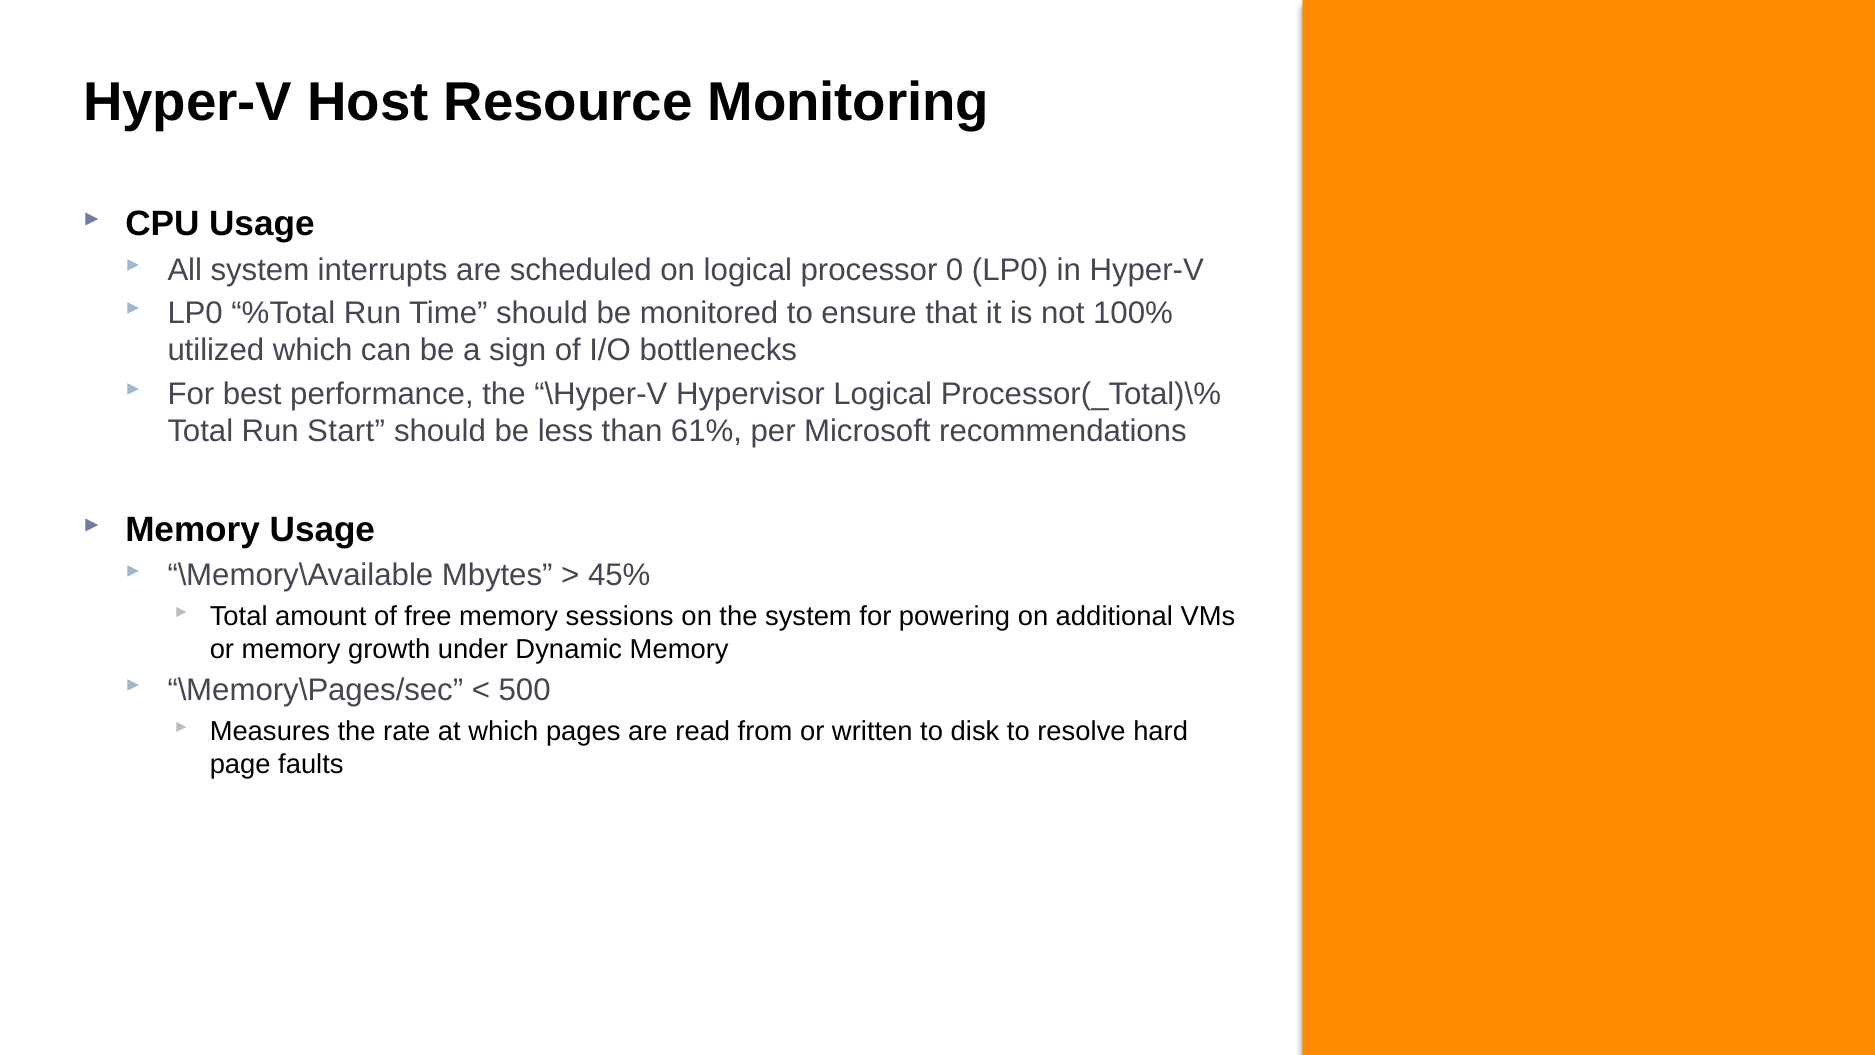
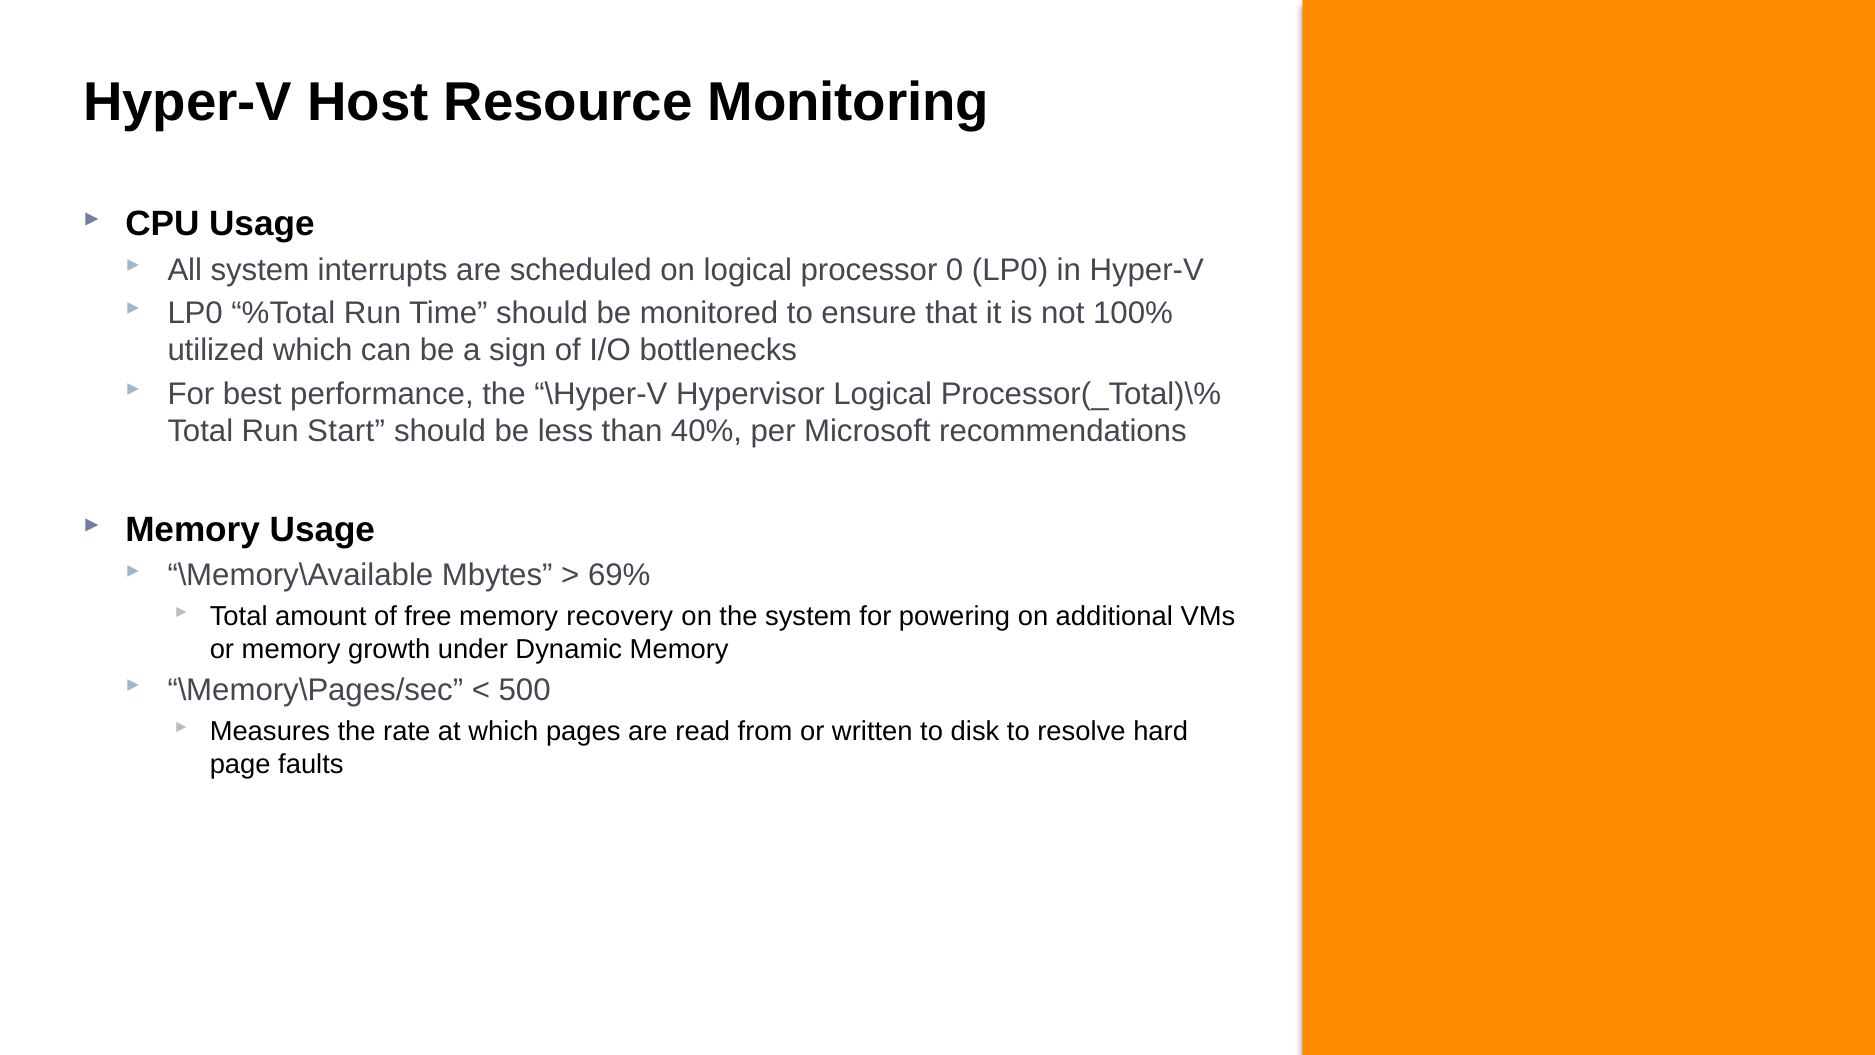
61%: 61% -> 40%
45%: 45% -> 69%
sessions: sessions -> recovery
